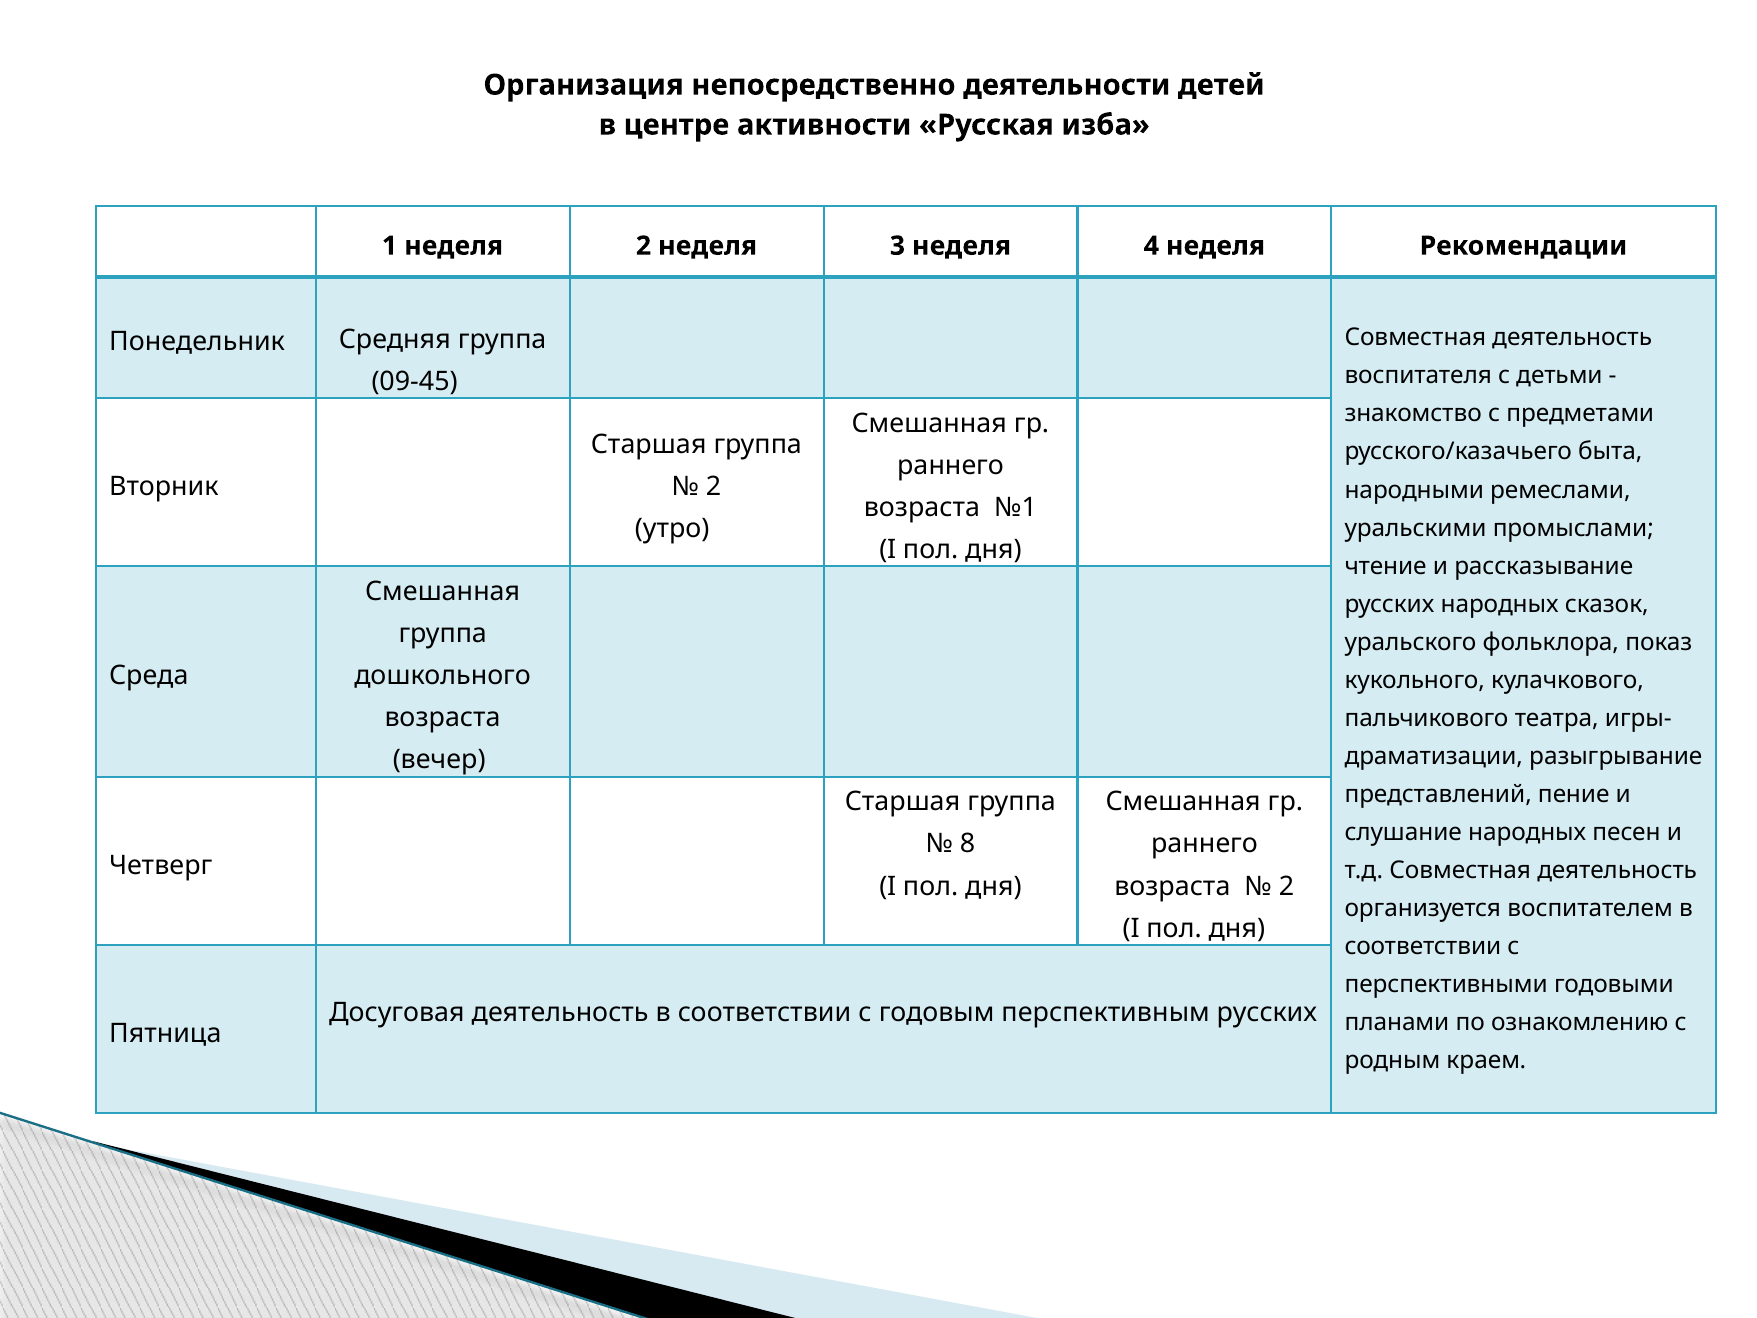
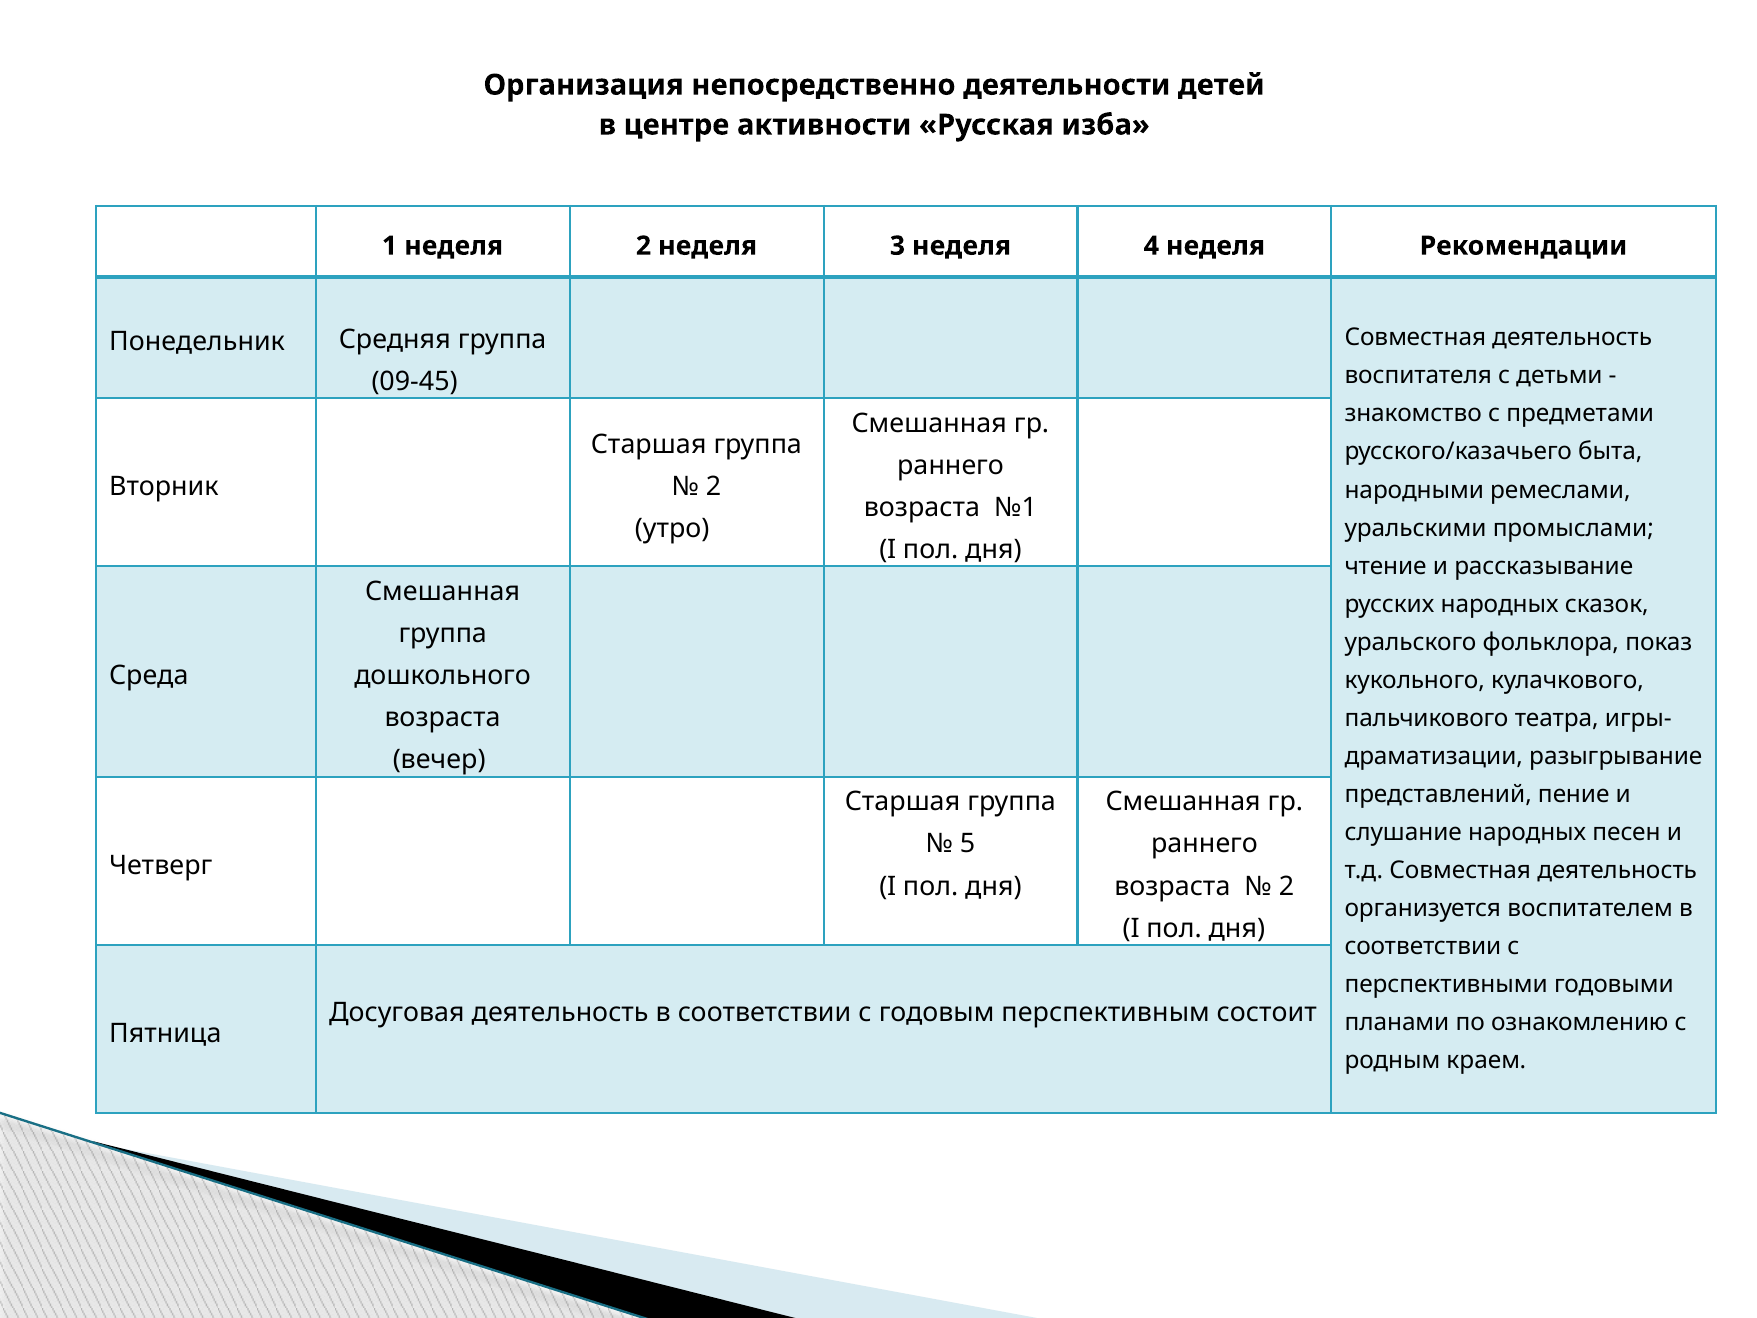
8: 8 -> 5
перспективным русских: русских -> состоит
